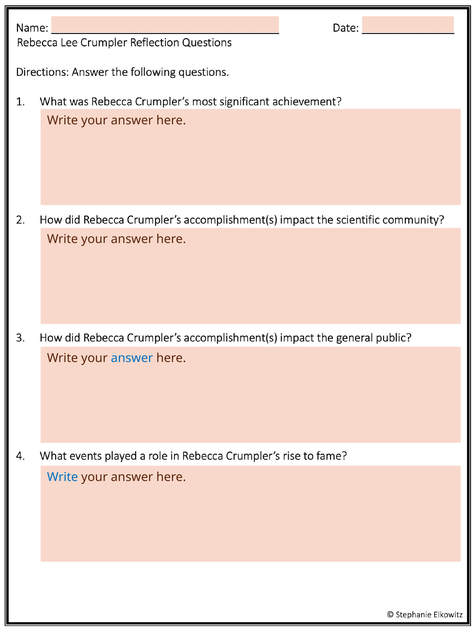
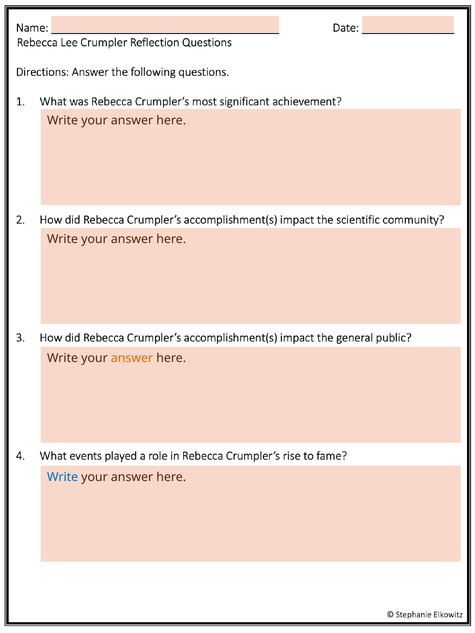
answer at (132, 358) colour: blue -> orange
